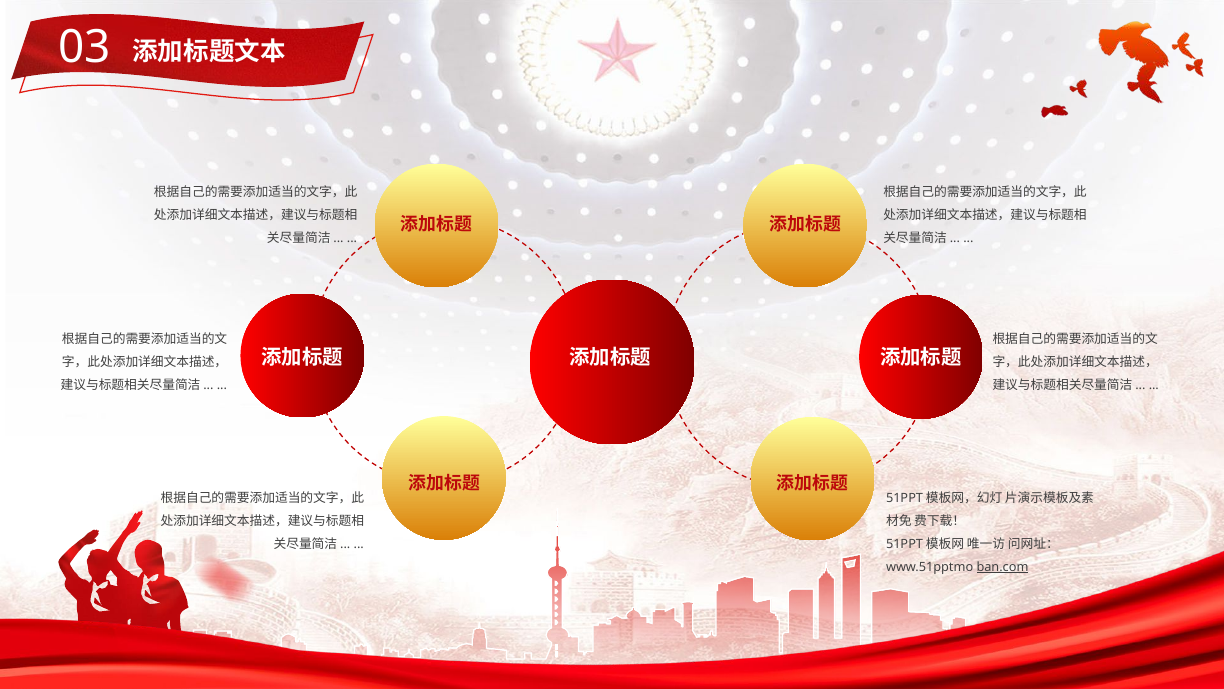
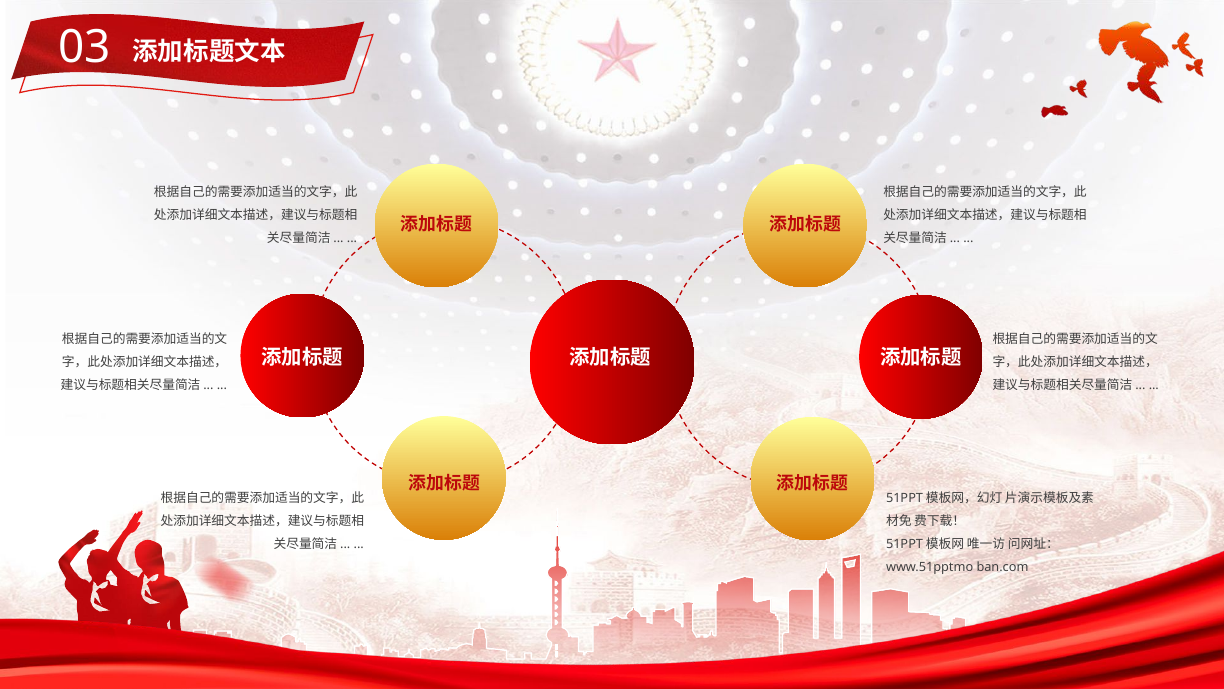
ban.com underline: present -> none
